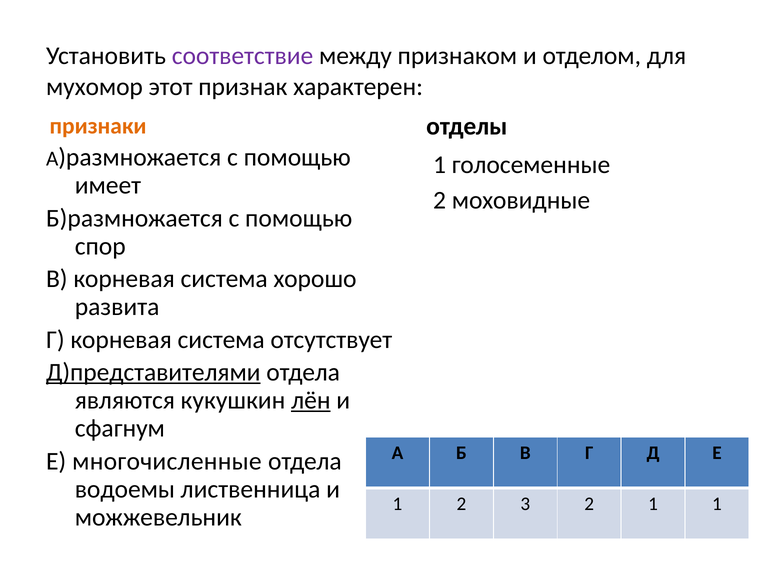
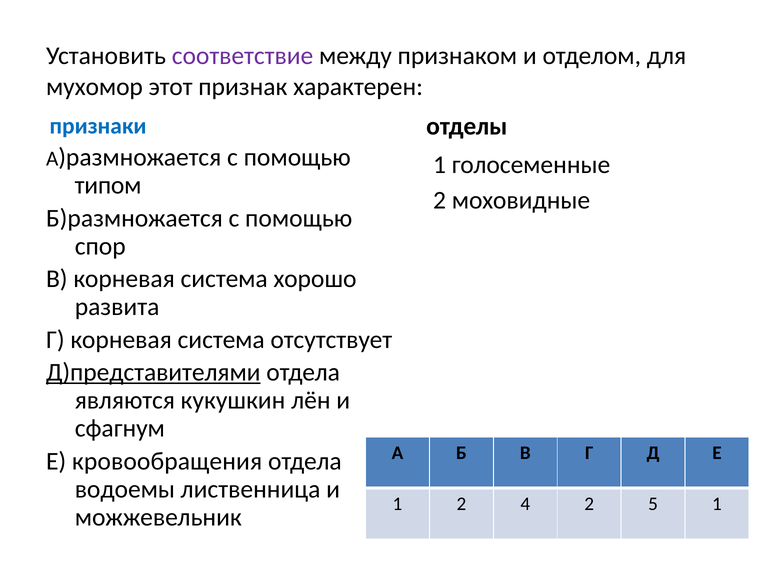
признаки colour: orange -> blue
имеет: имеет -> типом
лён underline: present -> none
многочисленные: многочисленные -> кровообращения
3: 3 -> 4
2 1: 1 -> 5
